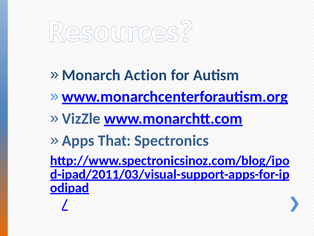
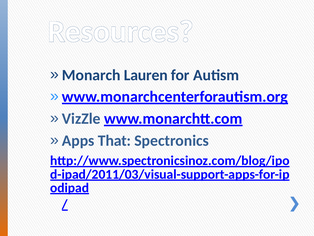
Action: Action -> Lauren
